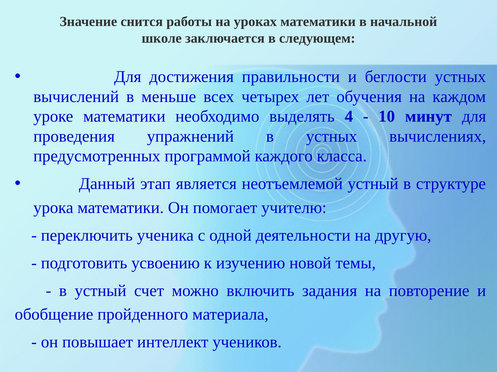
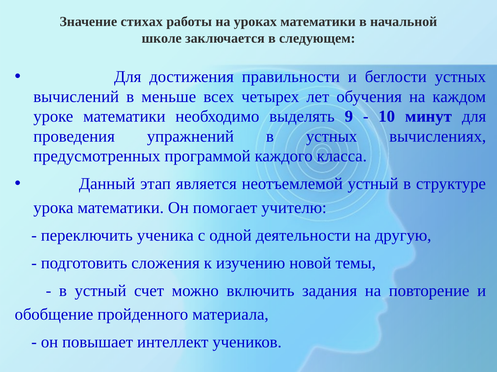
снится: снится -> стихах
4: 4 -> 9
усвоению: усвоению -> сложения
